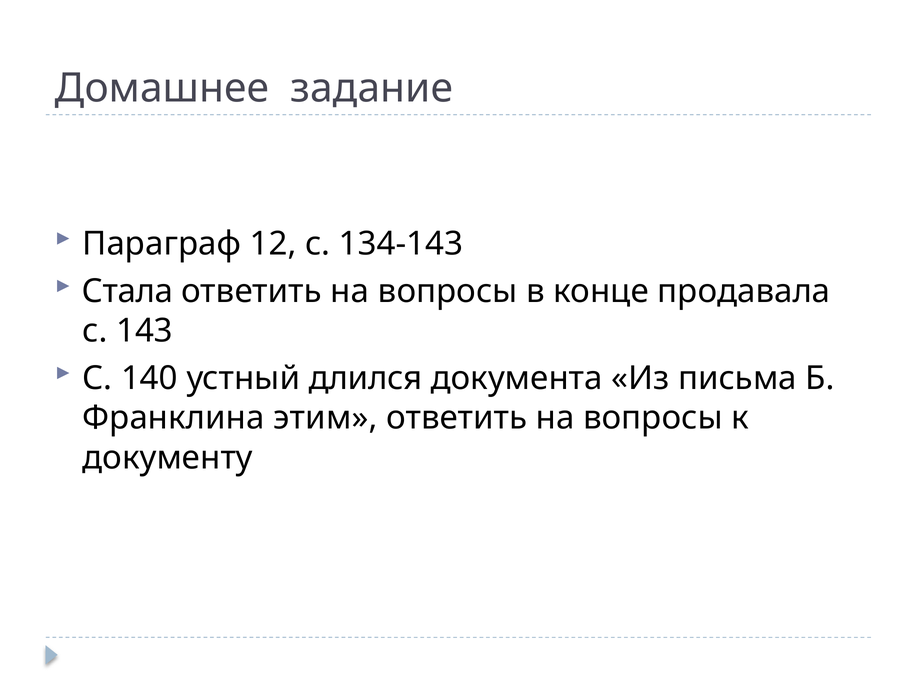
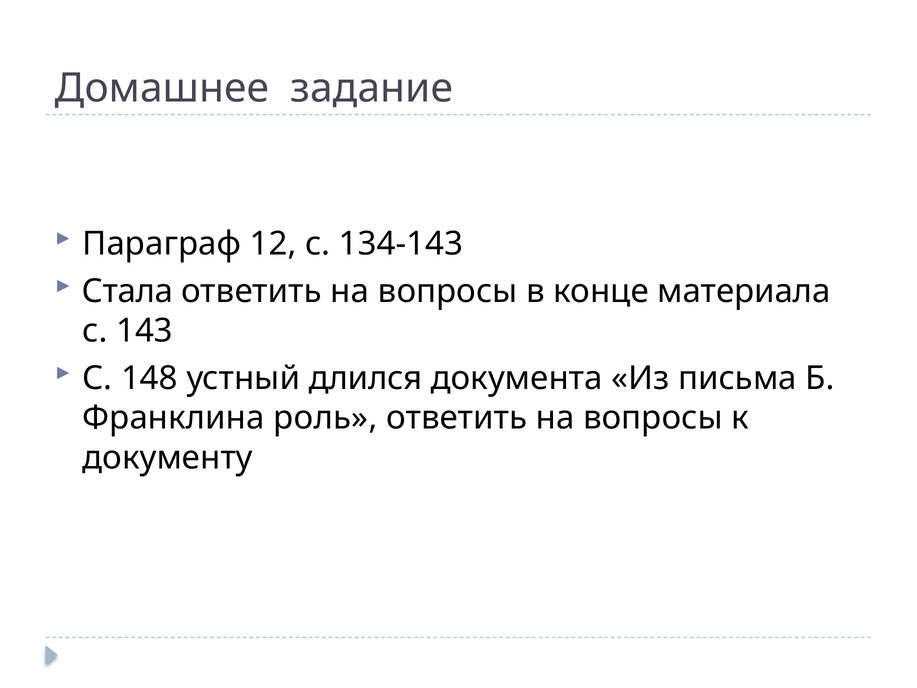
продавала: продавала -> материала
140: 140 -> 148
этим: этим -> роль
